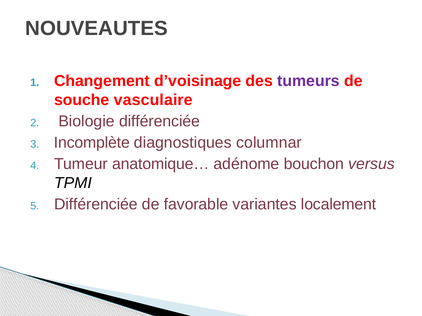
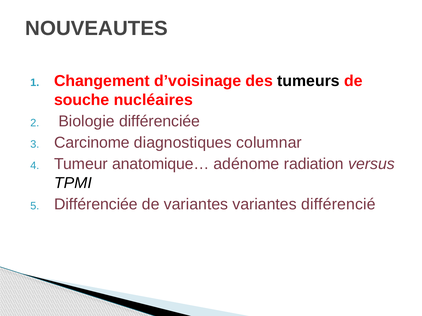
tumeurs colour: purple -> black
vasculaire: vasculaire -> nucléaires
Incomplète: Incomplète -> Carcinome
bouchon: bouchon -> radiation
de favorable: favorable -> variantes
localement: localement -> différencié
